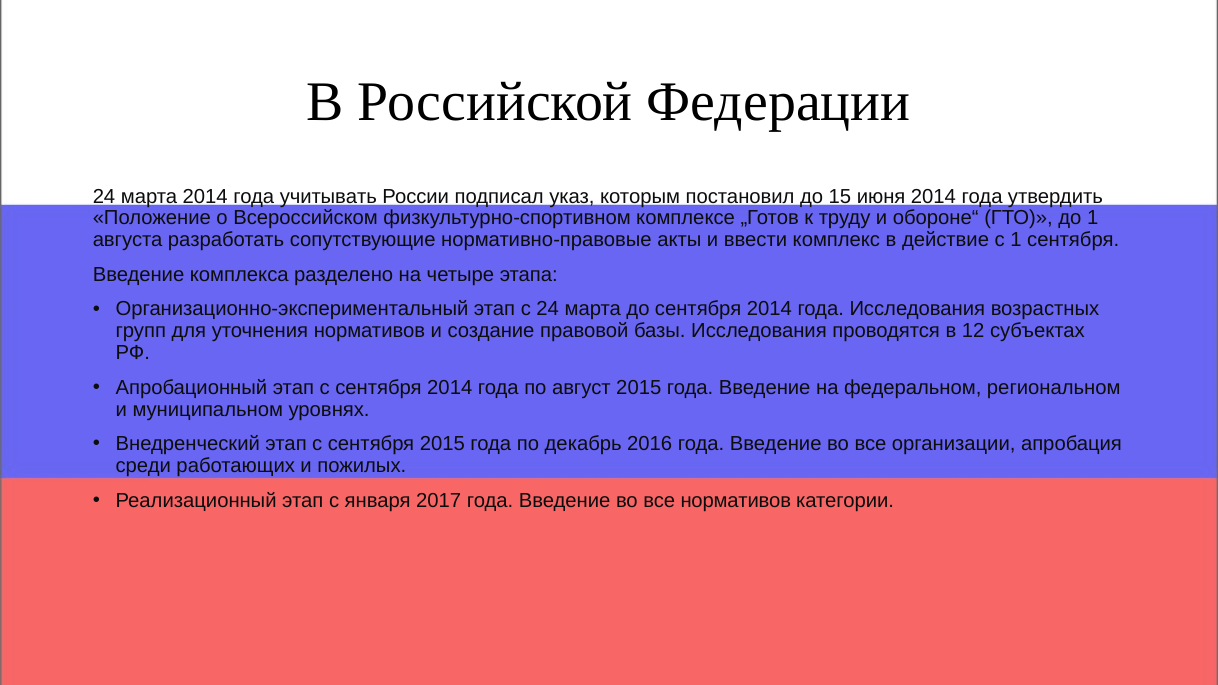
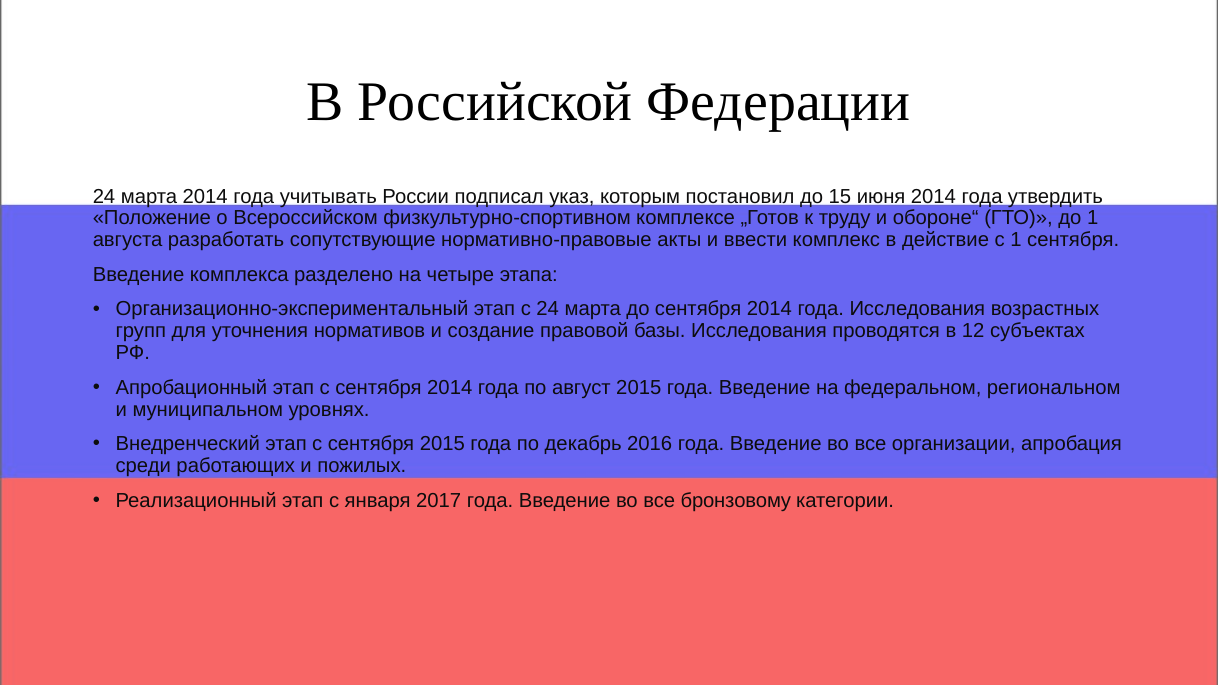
все нормативов: нормативов -> бронзовому
